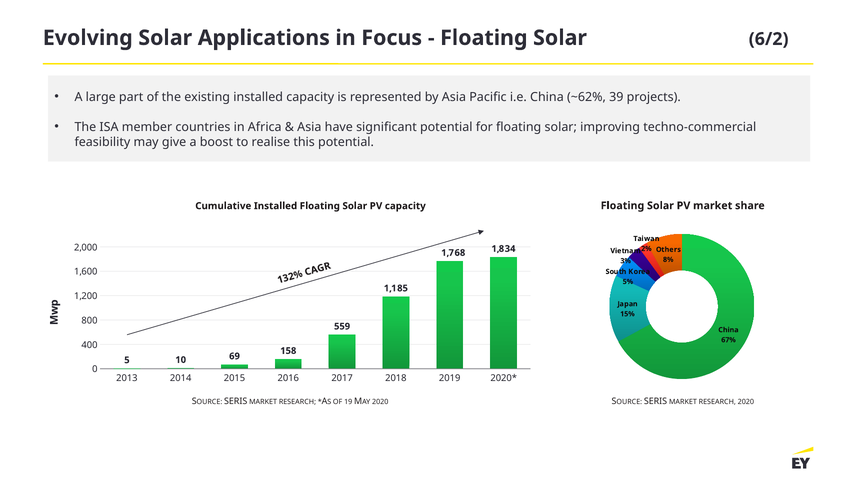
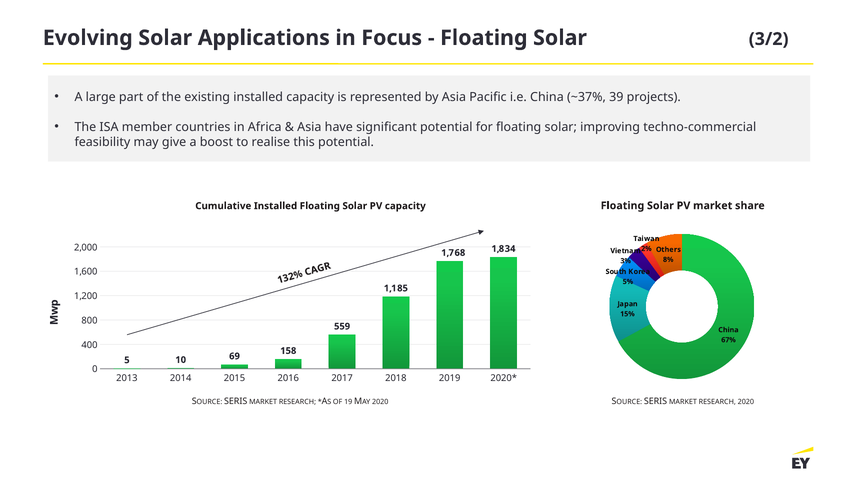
6/2: 6/2 -> 3/2
~62%: ~62% -> ~37%
